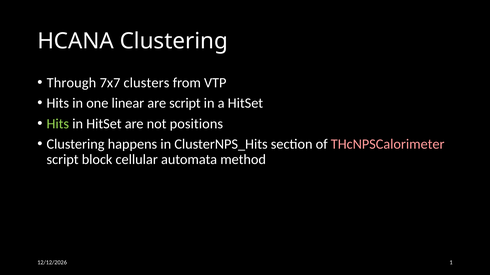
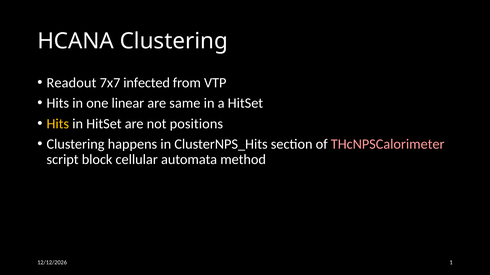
Through: Through -> Readout
clusters: clusters -> infected
are script: script -> same
Hits at (58, 124) colour: light green -> yellow
